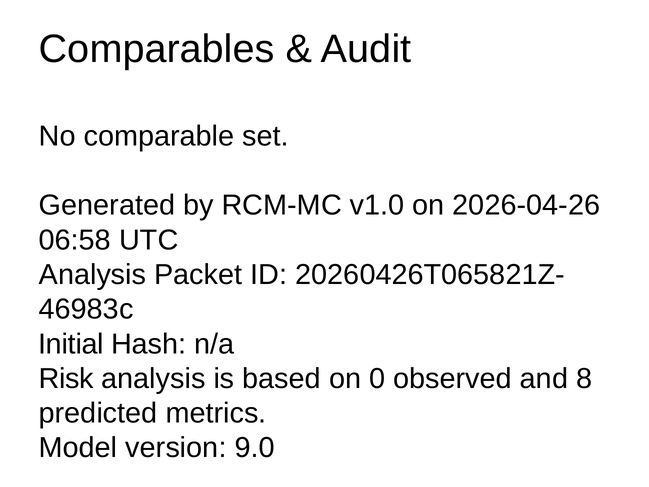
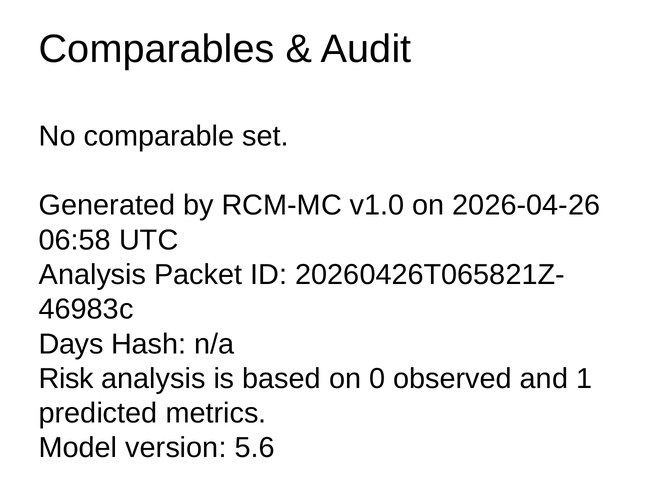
Initial: Initial -> Days
8: 8 -> 1
9.0: 9.0 -> 5.6
